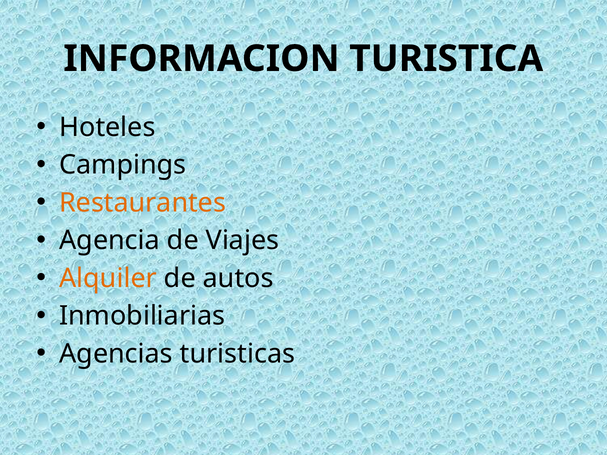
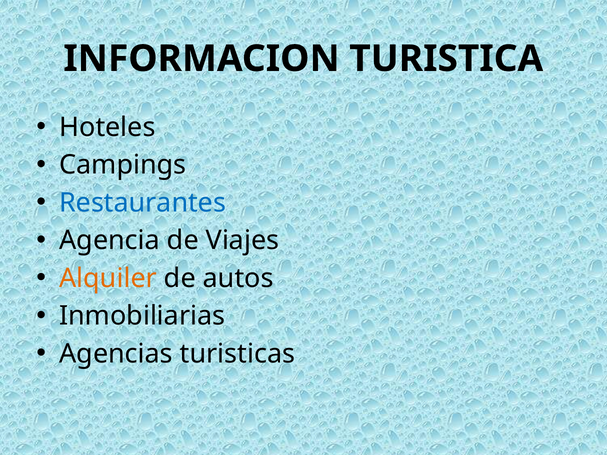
Restaurantes colour: orange -> blue
